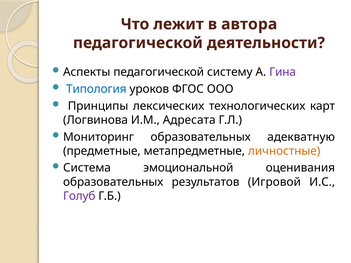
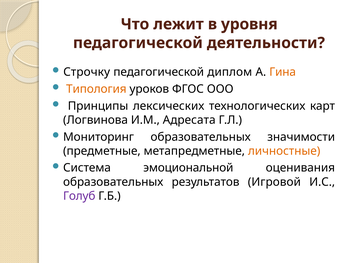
автора: автора -> уровня
Аспекты: Аспекты -> Строчку
систему: систему -> диплом
Гина colour: purple -> orange
Типология colour: blue -> orange
адекватную: адекватную -> значимости
